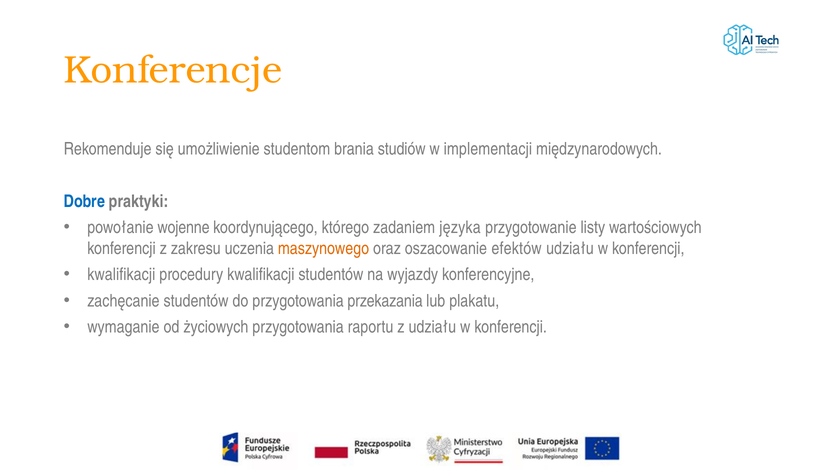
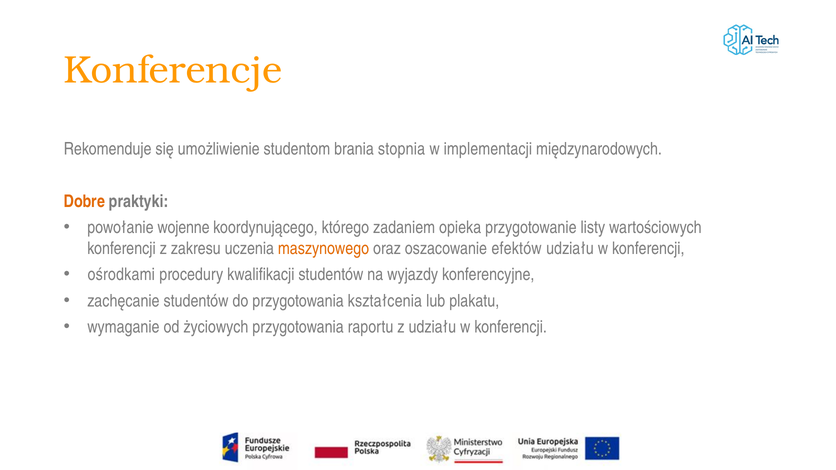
studiów: studiów -> stopnia
Dobre colour: blue -> orange
języka: języka -> opieka
kwalifikacji at (121, 275): kwalifikacji -> ośrodkami
przekazania: przekazania -> kształcenia
